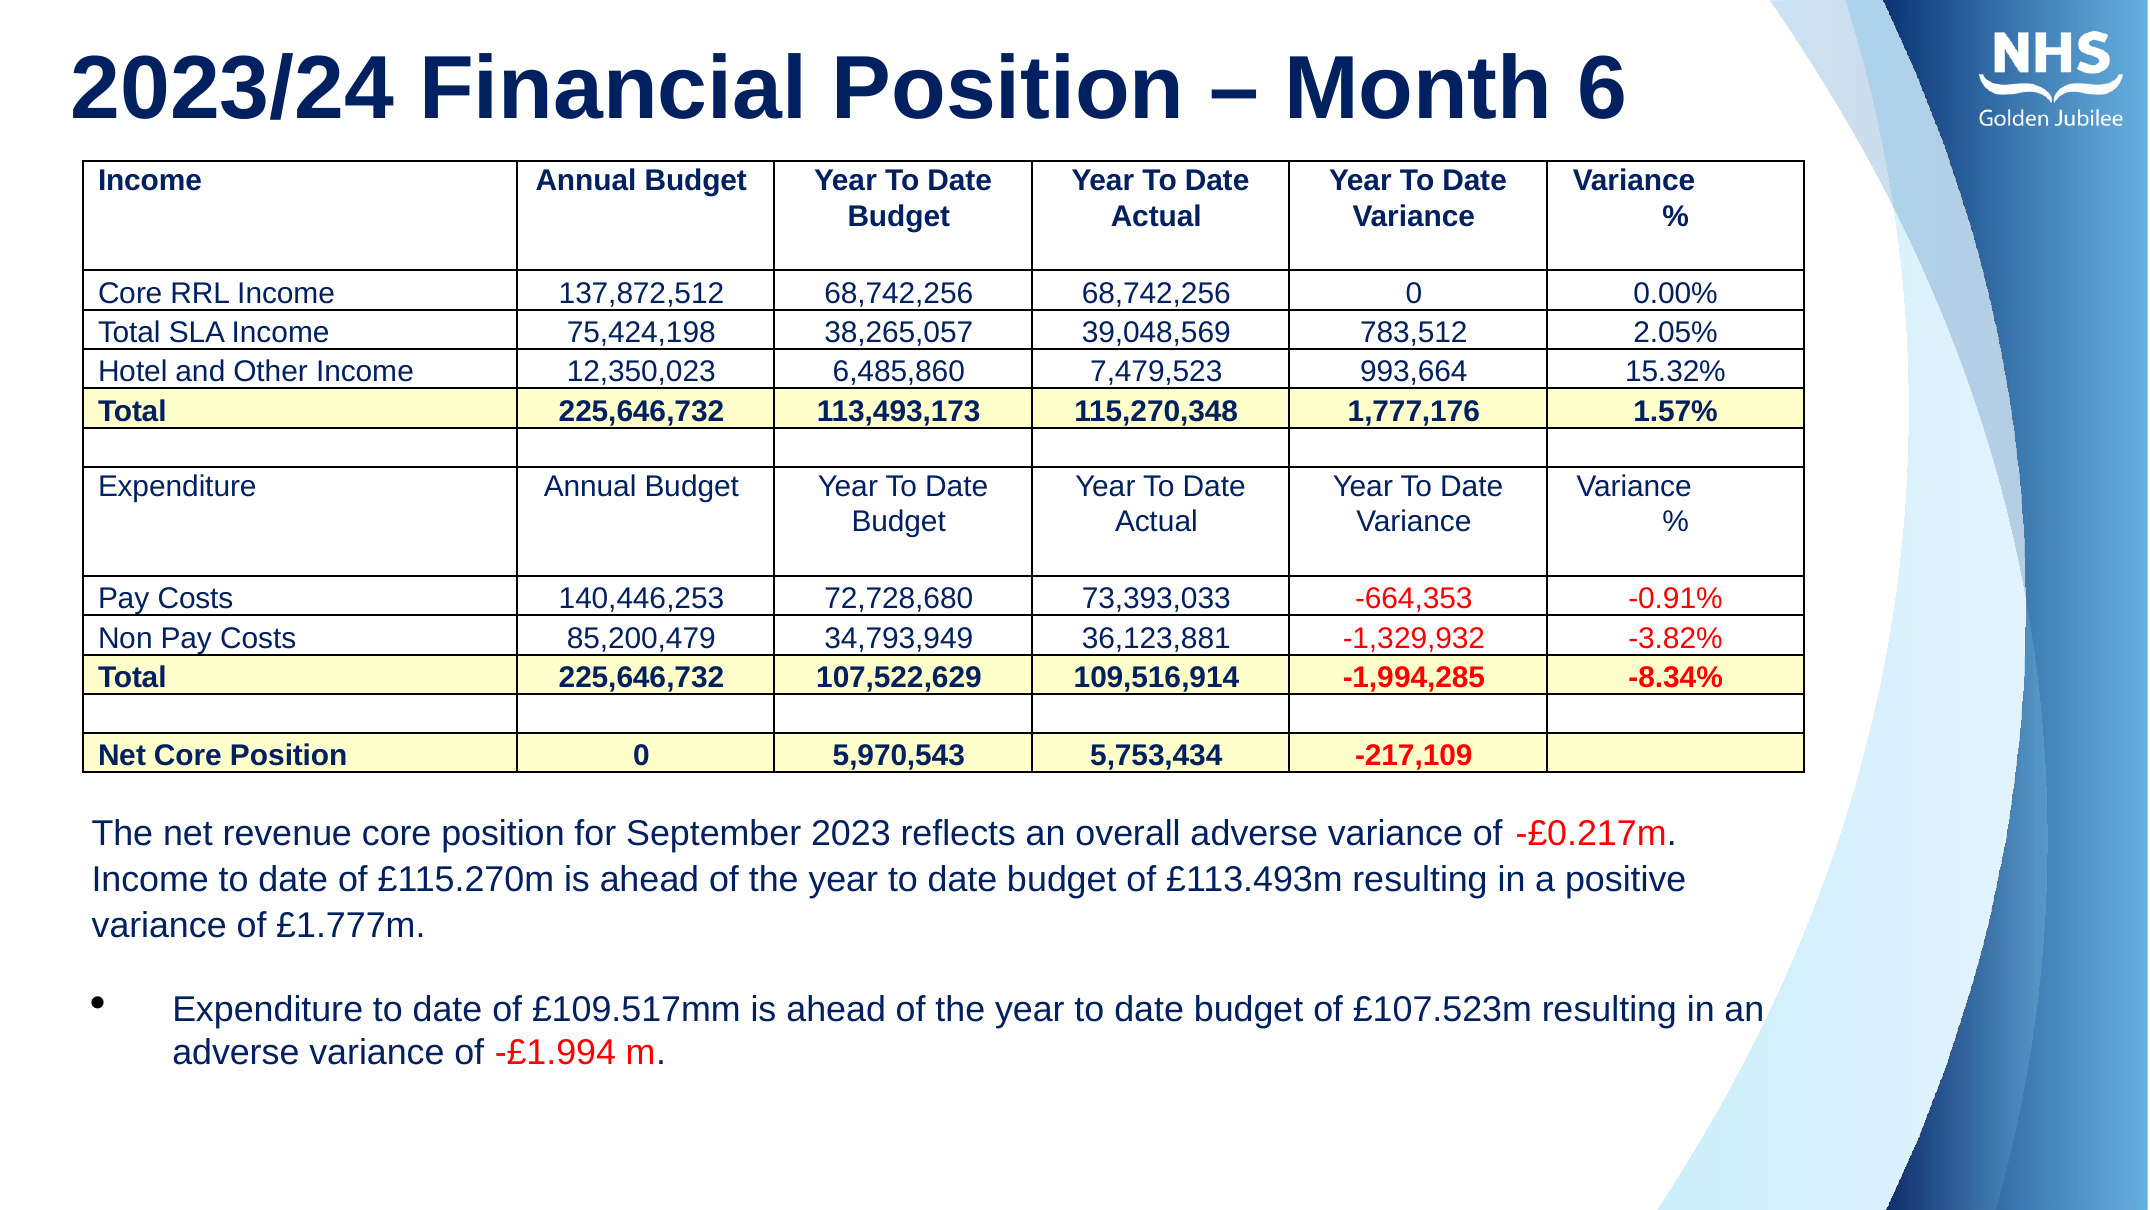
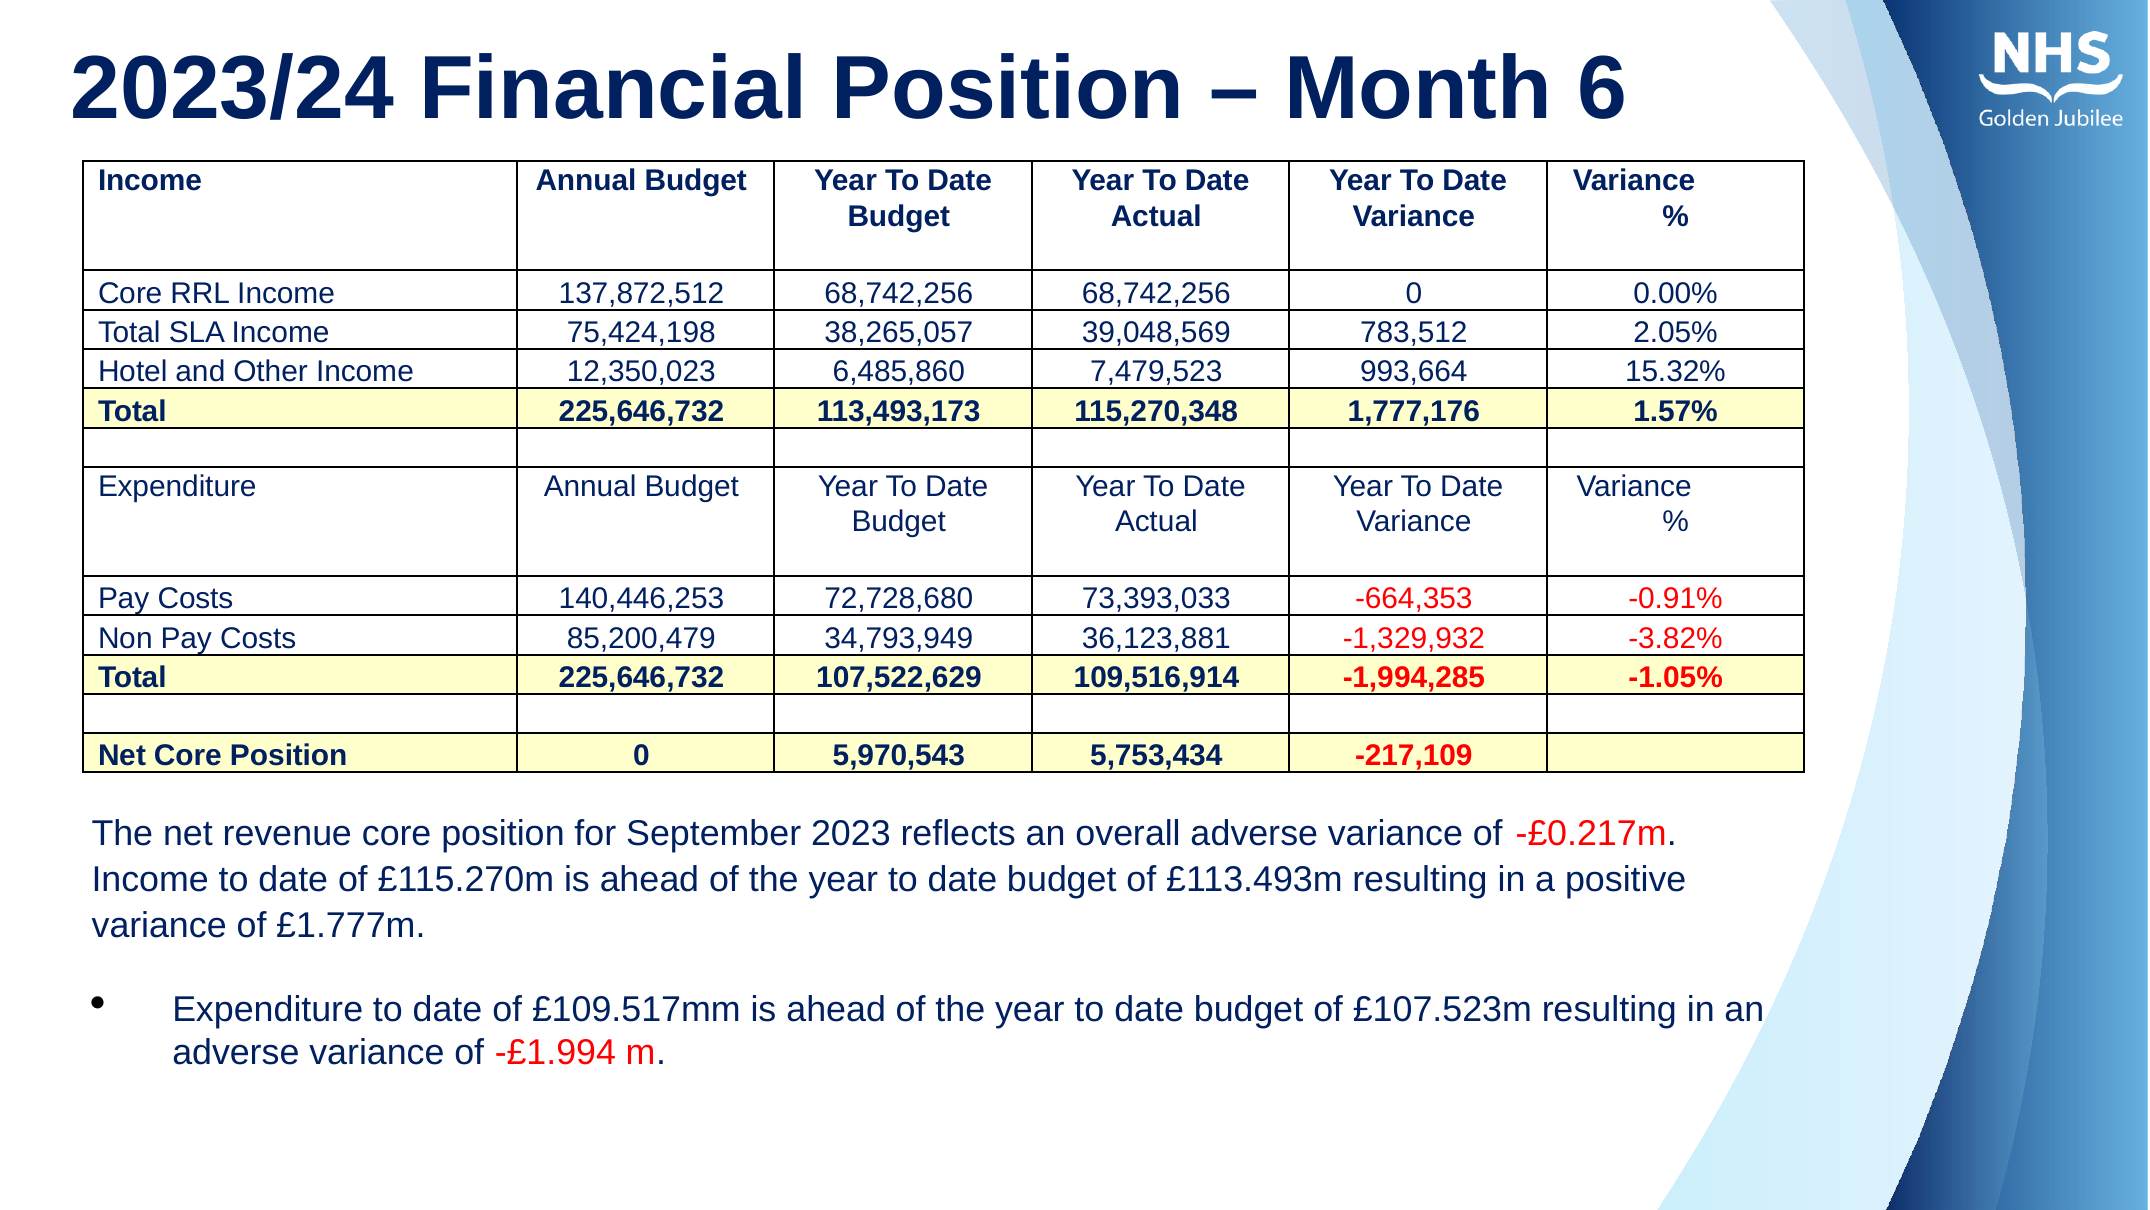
-8.34%: -8.34% -> -1.05%
